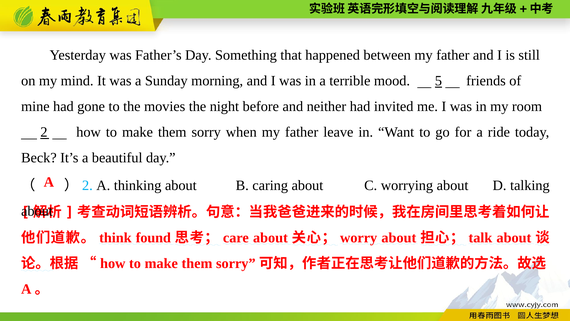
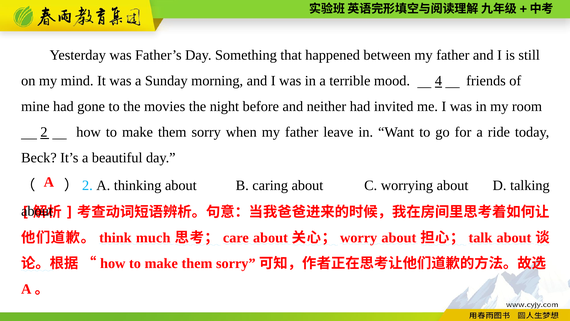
5: 5 -> 4
found: found -> much
